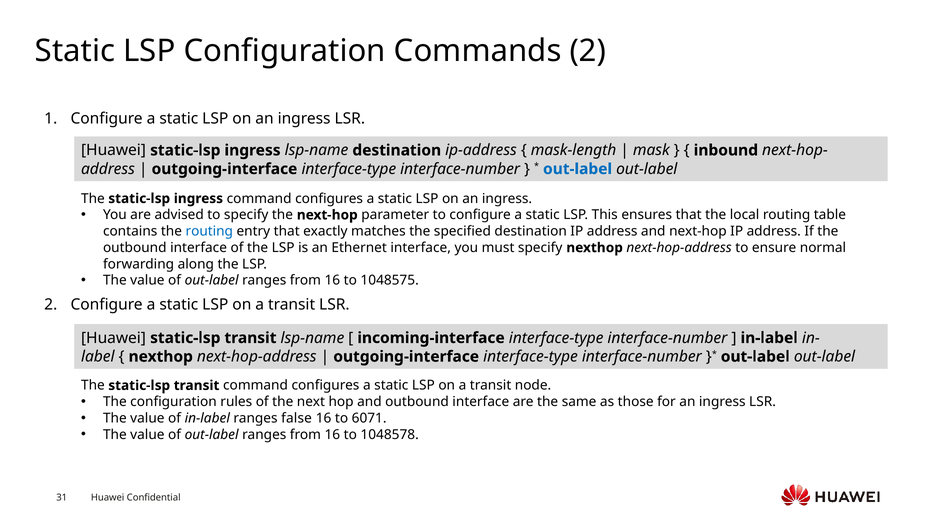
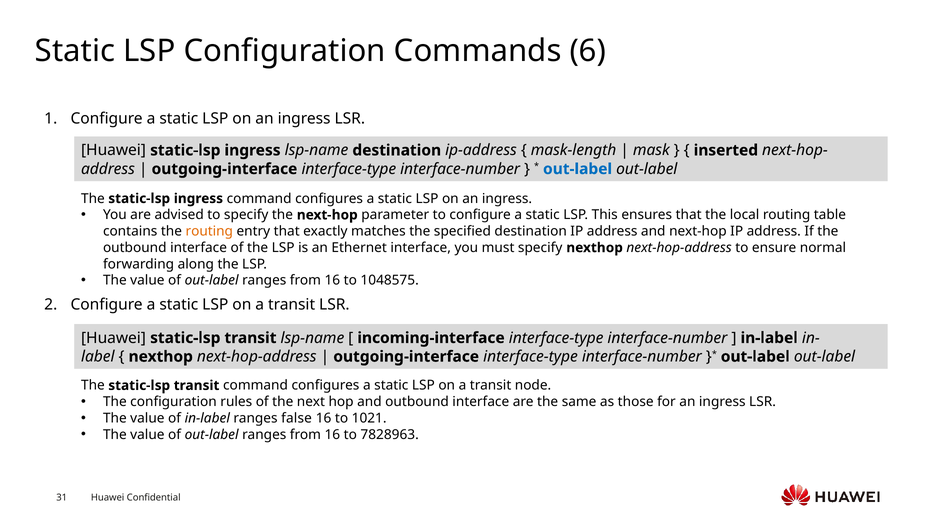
Commands 2: 2 -> 6
inbound: inbound -> inserted
routing at (209, 231) colour: blue -> orange
6071: 6071 -> 1021
1048578: 1048578 -> 7828963
